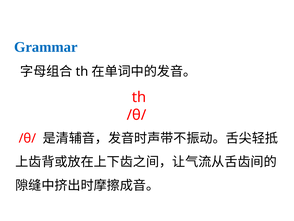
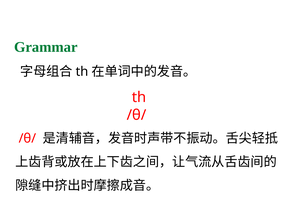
Grammar colour: blue -> green
